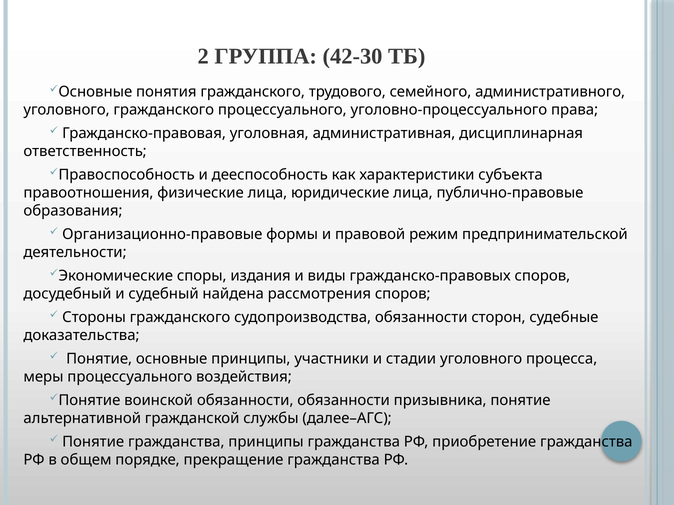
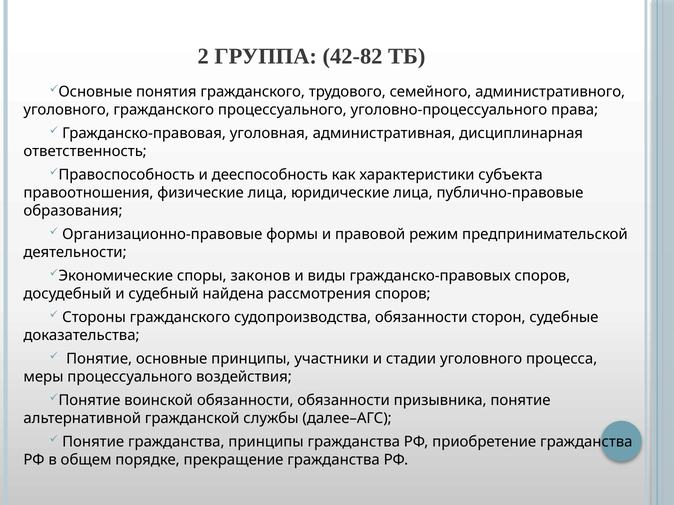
42-30: 42-30 -> 42-82
издания: издания -> законов
